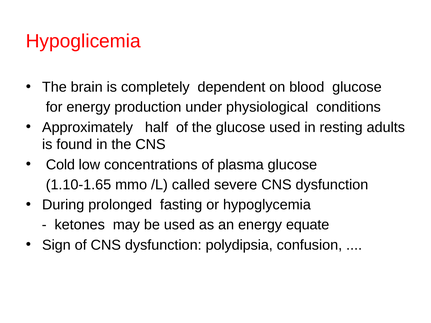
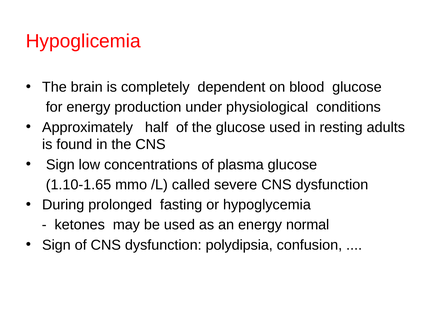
Cold at (60, 165): Cold -> Sign
equate: equate -> normal
